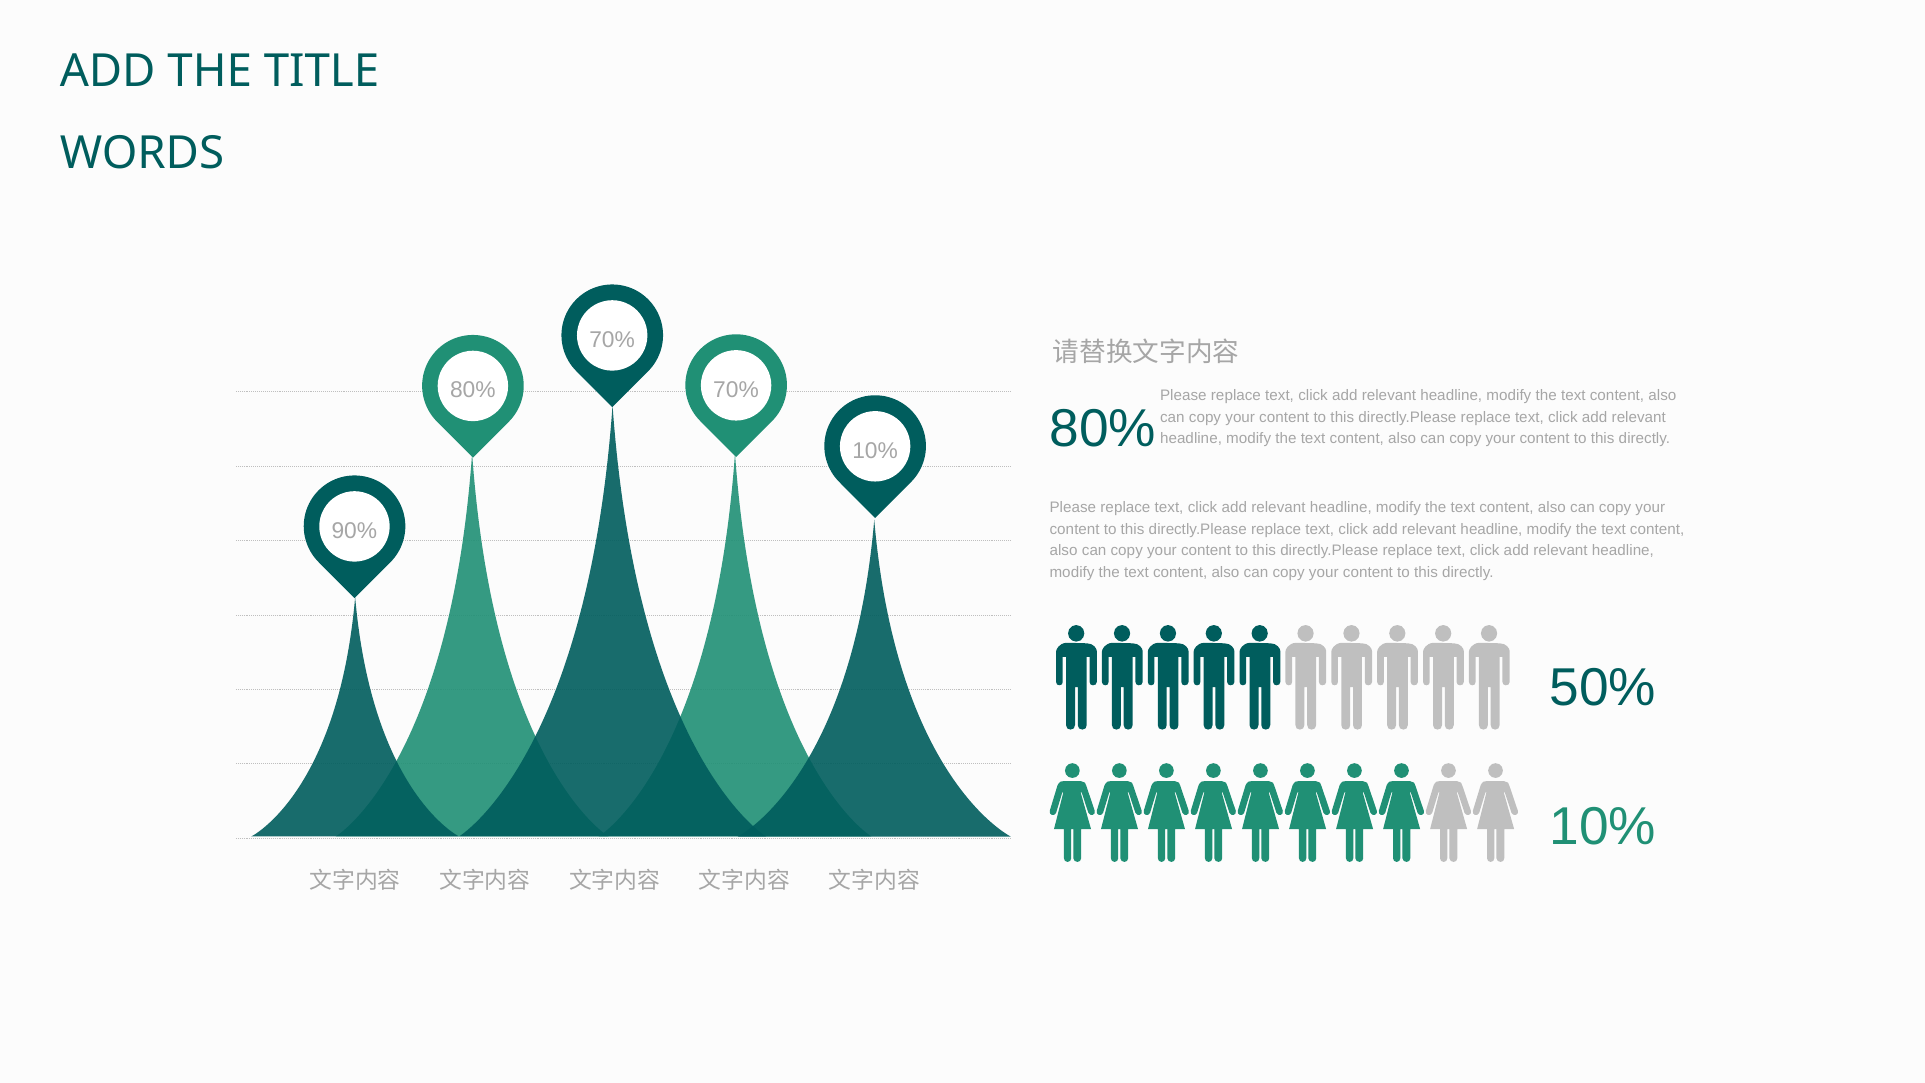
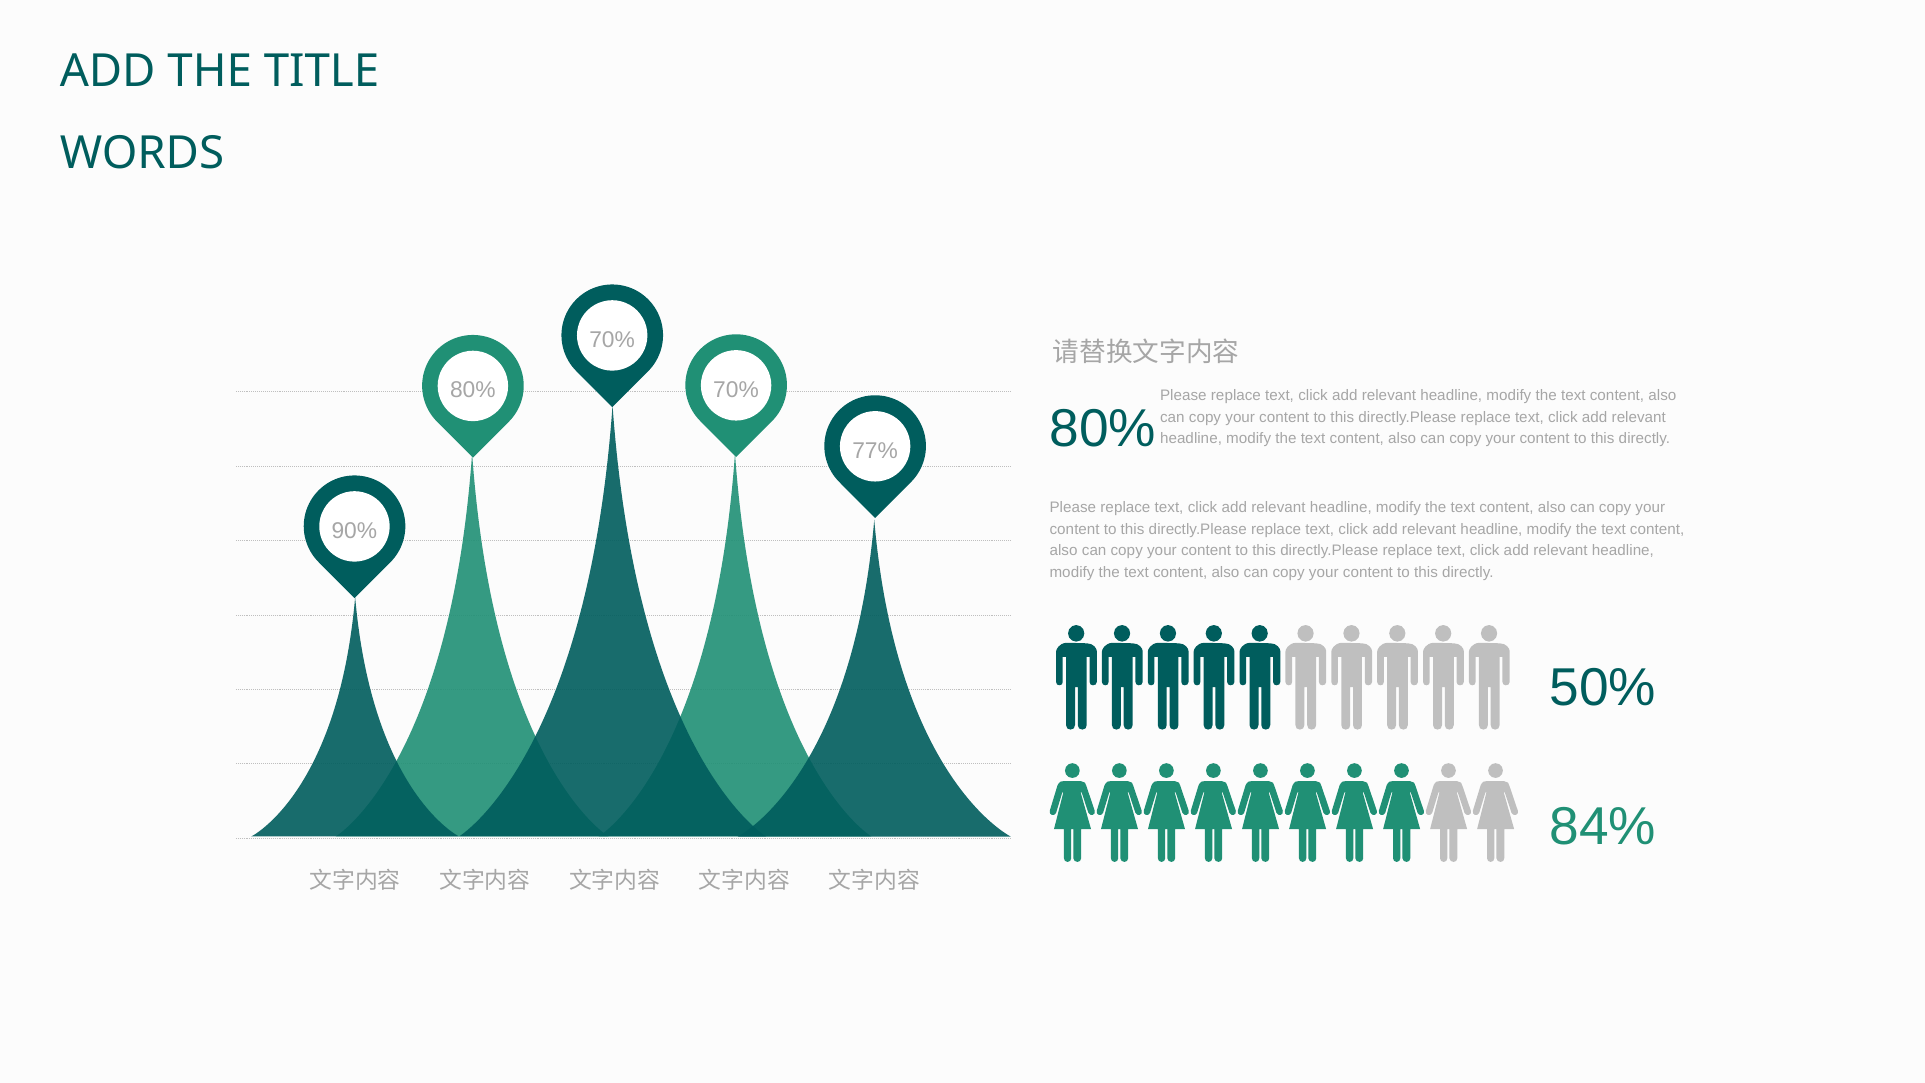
10% at (875, 450): 10% -> 77%
10% at (1603, 827): 10% -> 84%
